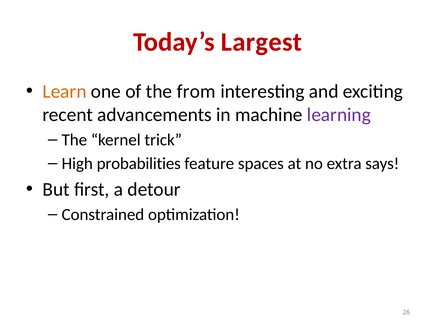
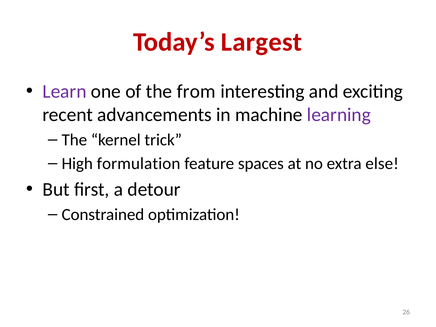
Learn colour: orange -> purple
probabilities: probabilities -> formulation
says: says -> else
